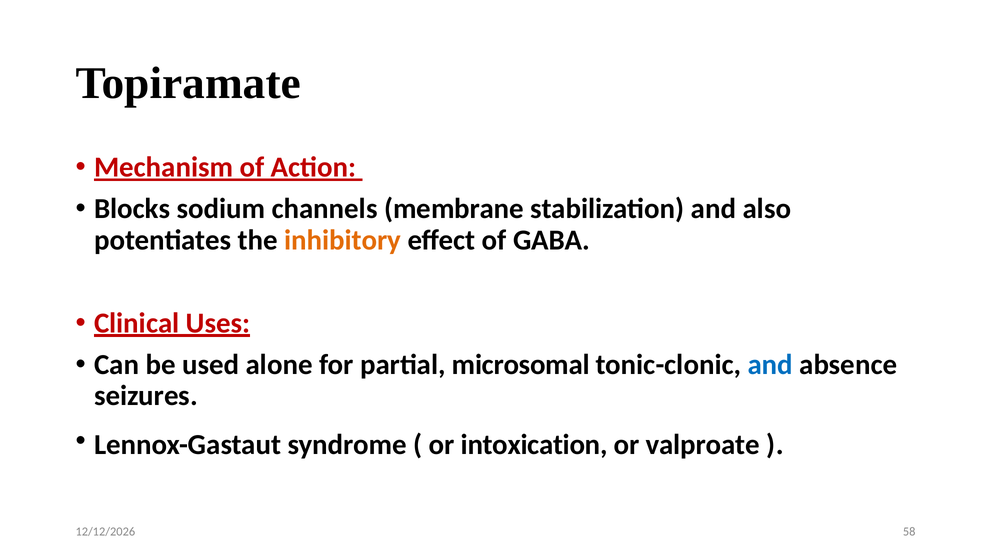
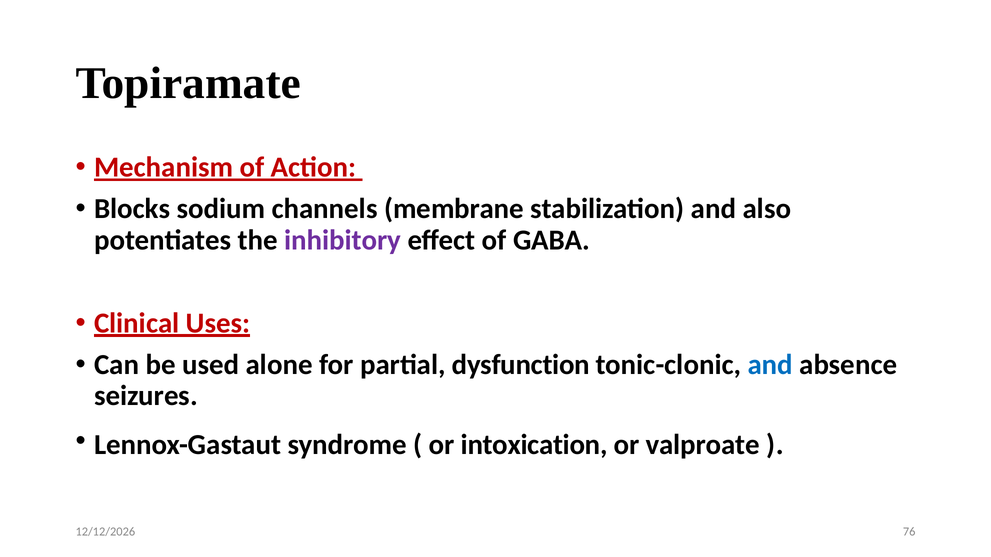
inhibitory colour: orange -> purple
microsomal: microsomal -> dysfunction
58: 58 -> 76
